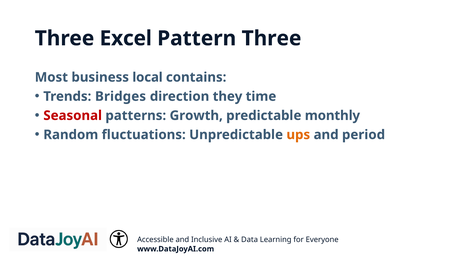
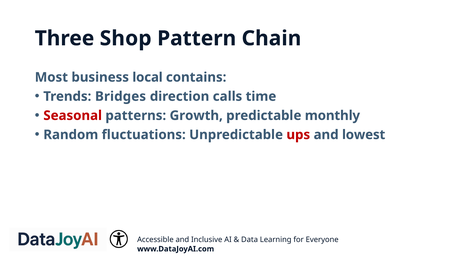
Excel: Excel -> Shop
Pattern Three: Three -> Chain
they: they -> calls
ups colour: orange -> red
period: period -> lowest
